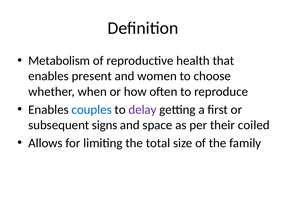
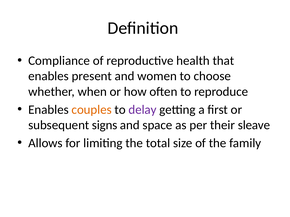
Metabolism: Metabolism -> Compliance
couples colour: blue -> orange
coiled: coiled -> sleave
